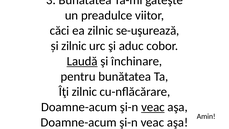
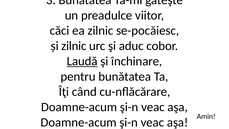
se-uşurează: se-uşurează -> se-pocăiesc
Îţi zilnic: zilnic -> când
veac at (153, 107) underline: present -> none
